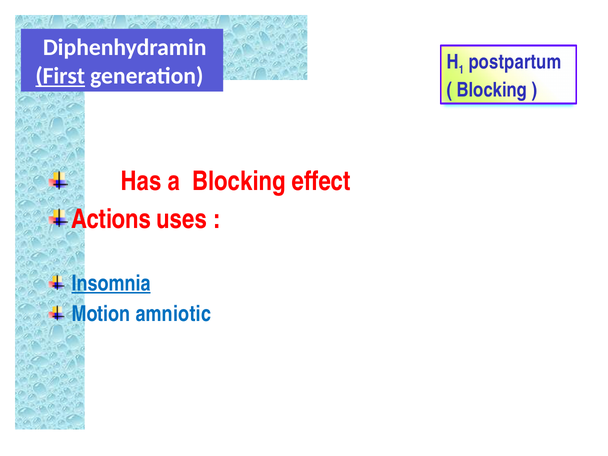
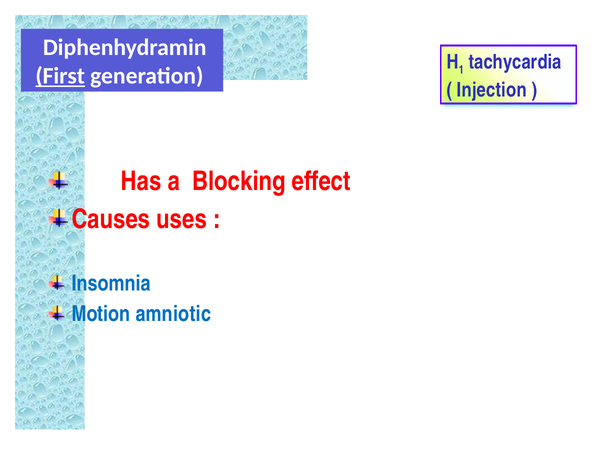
postpartum: postpartum -> tachycardia
Blocking at (492, 90): Blocking -> Injection
Actions: Actions -> Causes
Insomnia underline: present -> none
